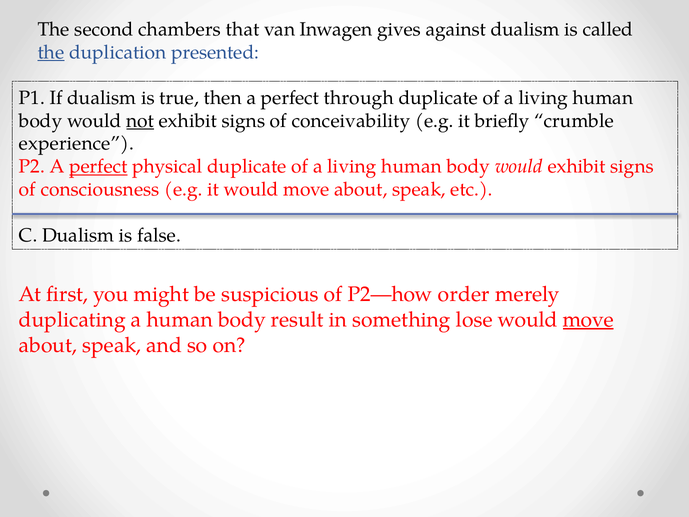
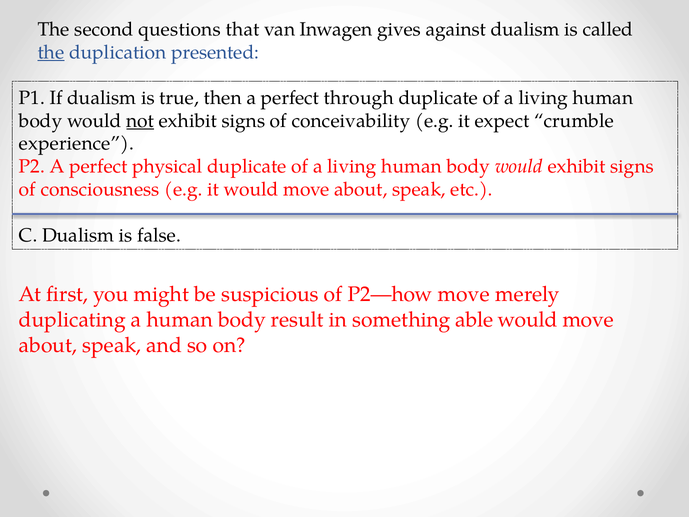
chambers: chambers -> questions
briefly: briefly -> expect
perfect at (99, 167) underline: present -> none
P2—how order: order -> move
lose: lose -> able
move at (588, 320) underline: present -> none
